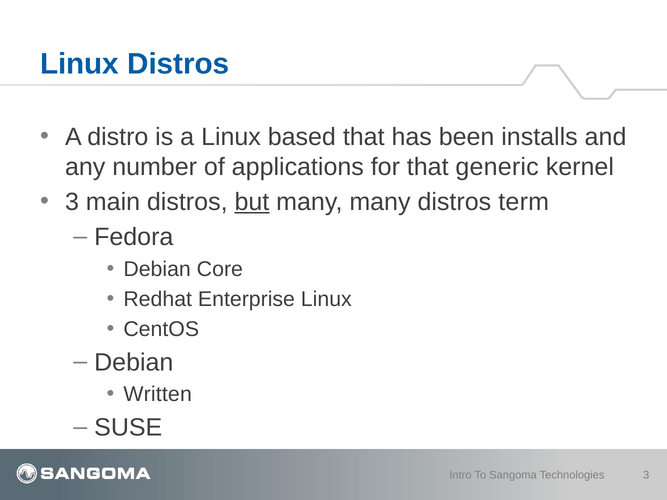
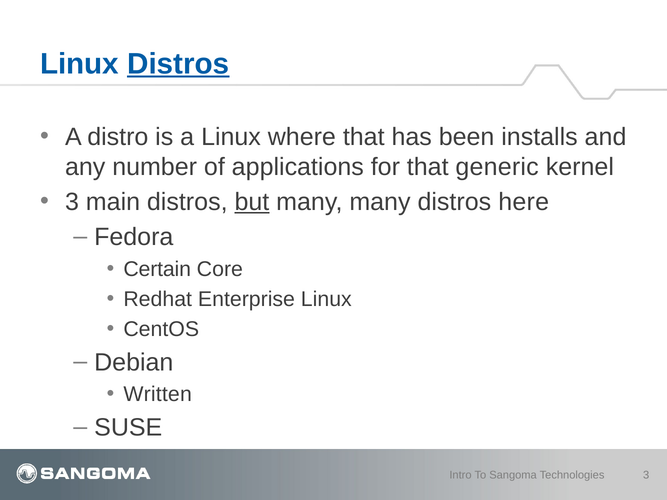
Distros at (178, 64) underline: none -> present
based: based -> where
term: term -> here
Debian at (157, 269): Debian -> Certain
